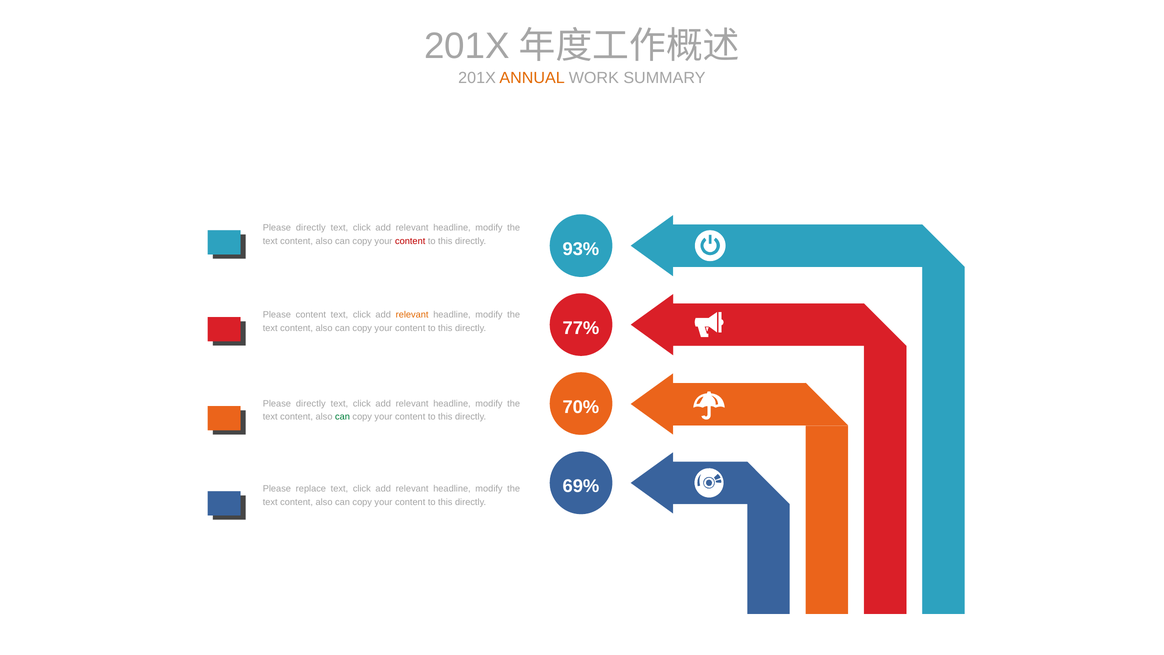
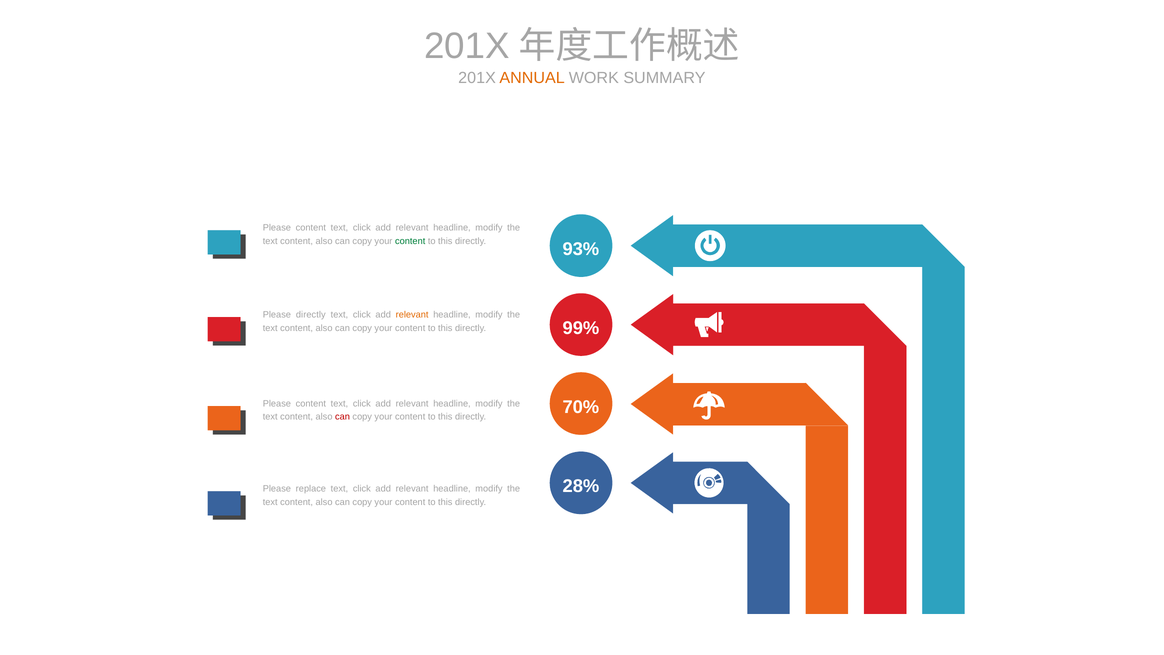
directly at (311, 228): directly -> content
content at (410, 241) colour: red -> green
Please content: content -> directly
77%: 77% -> 99%
directly at (311, 404): directly -> content
can at (343, 417) colour: green -> red
69%: 69% -> 28%
